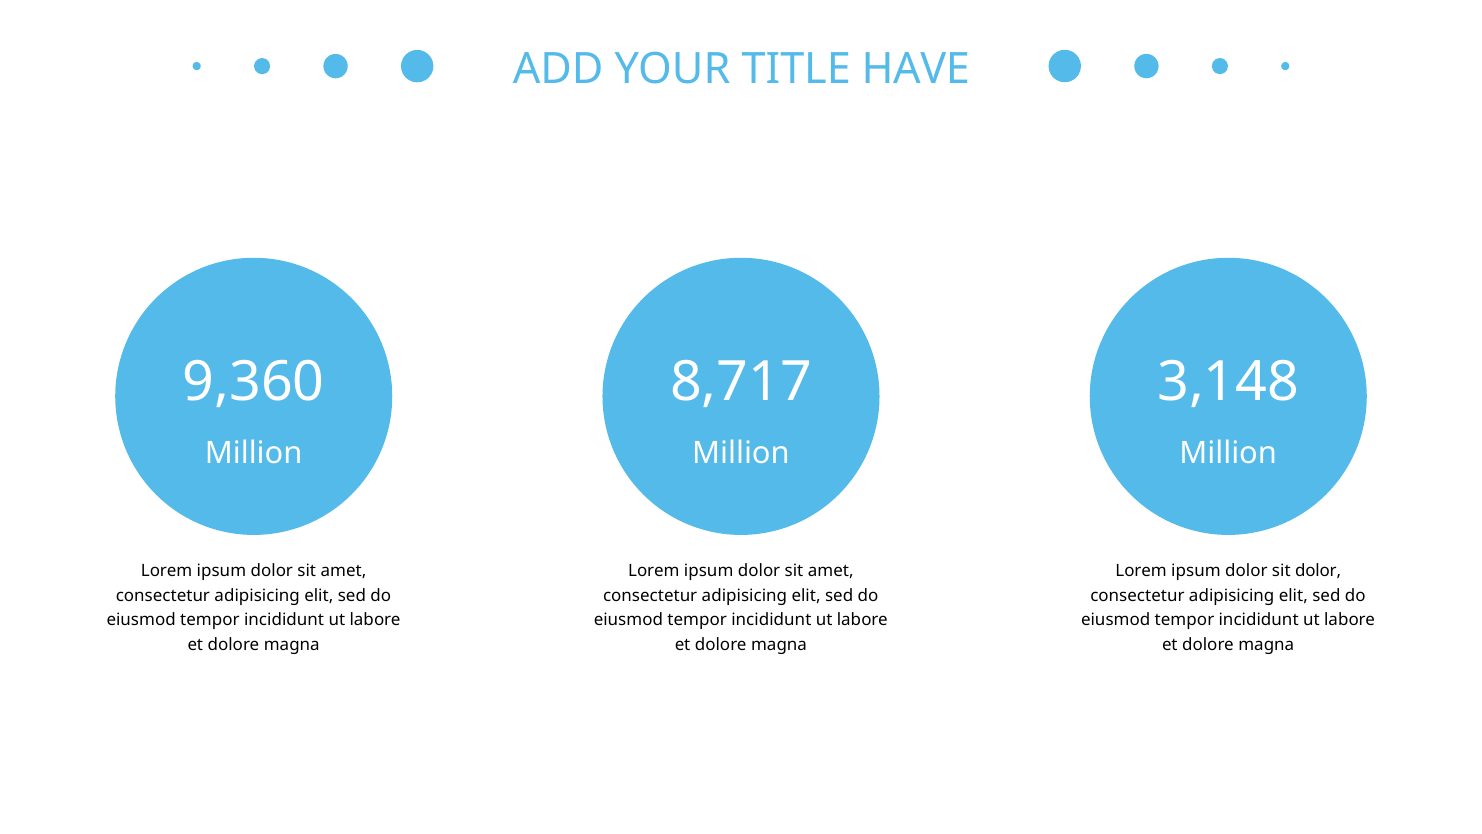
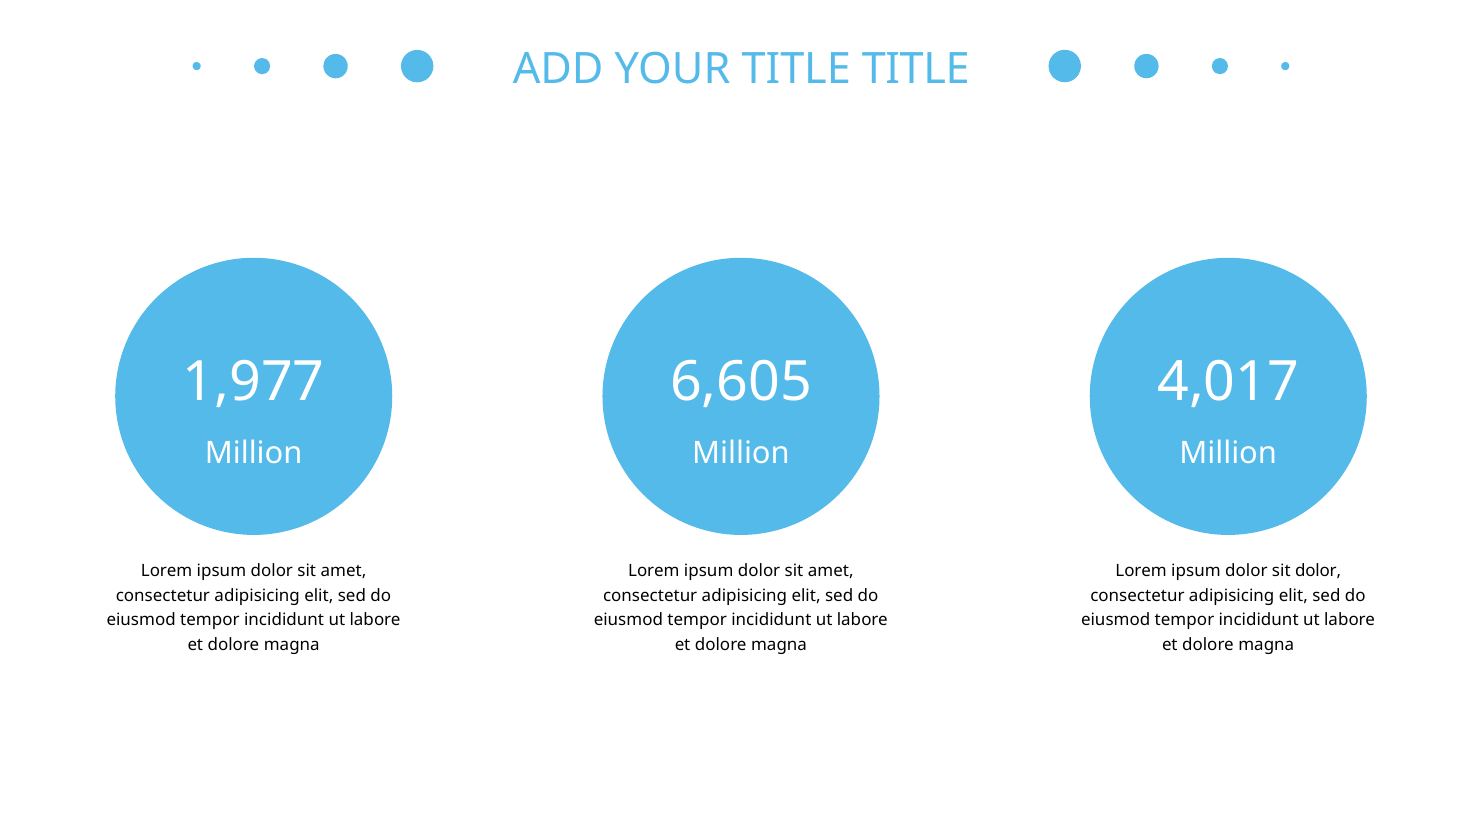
TITLE HAVE: HAVE -> TITLE
9,360: 9,360 -> 1,977
8,717: 8,717 -> 6,605
3,148: 3,148 -> 4,017
